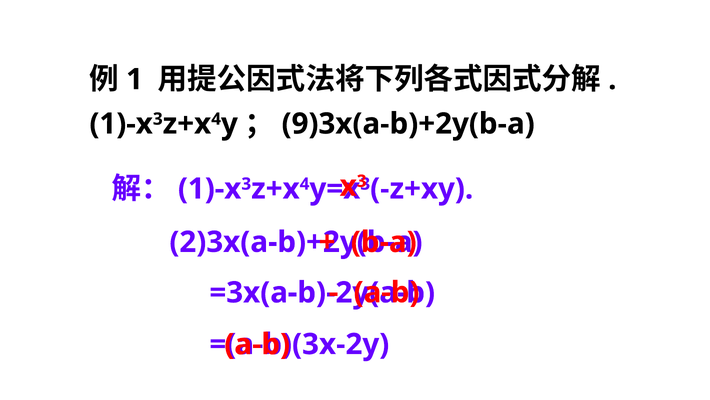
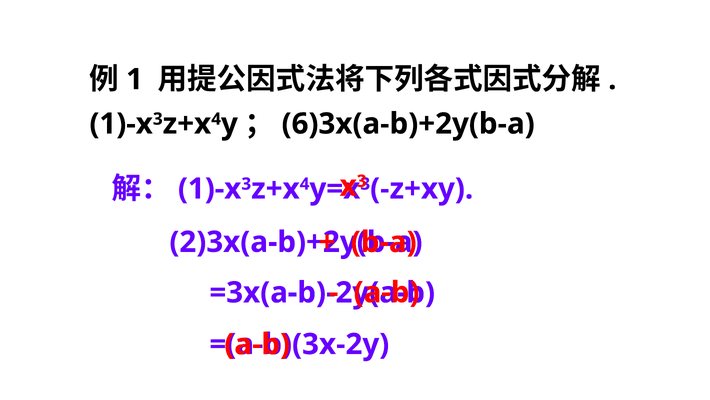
9)3x(a-b)+2y(b-a: 9)3x(a-b)+2y(b-a -> 6)3x(a-b)+2y(b-a
